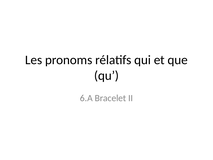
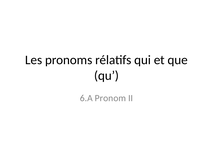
Bracelet: Bracelet -> Pronom
